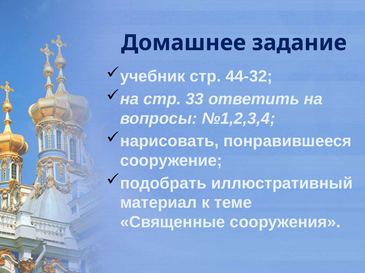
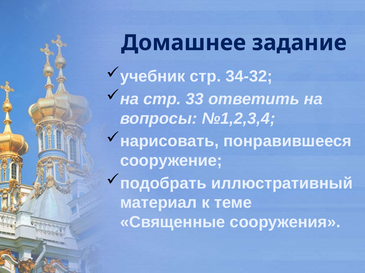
44-32: 44-32 -> 34-32
